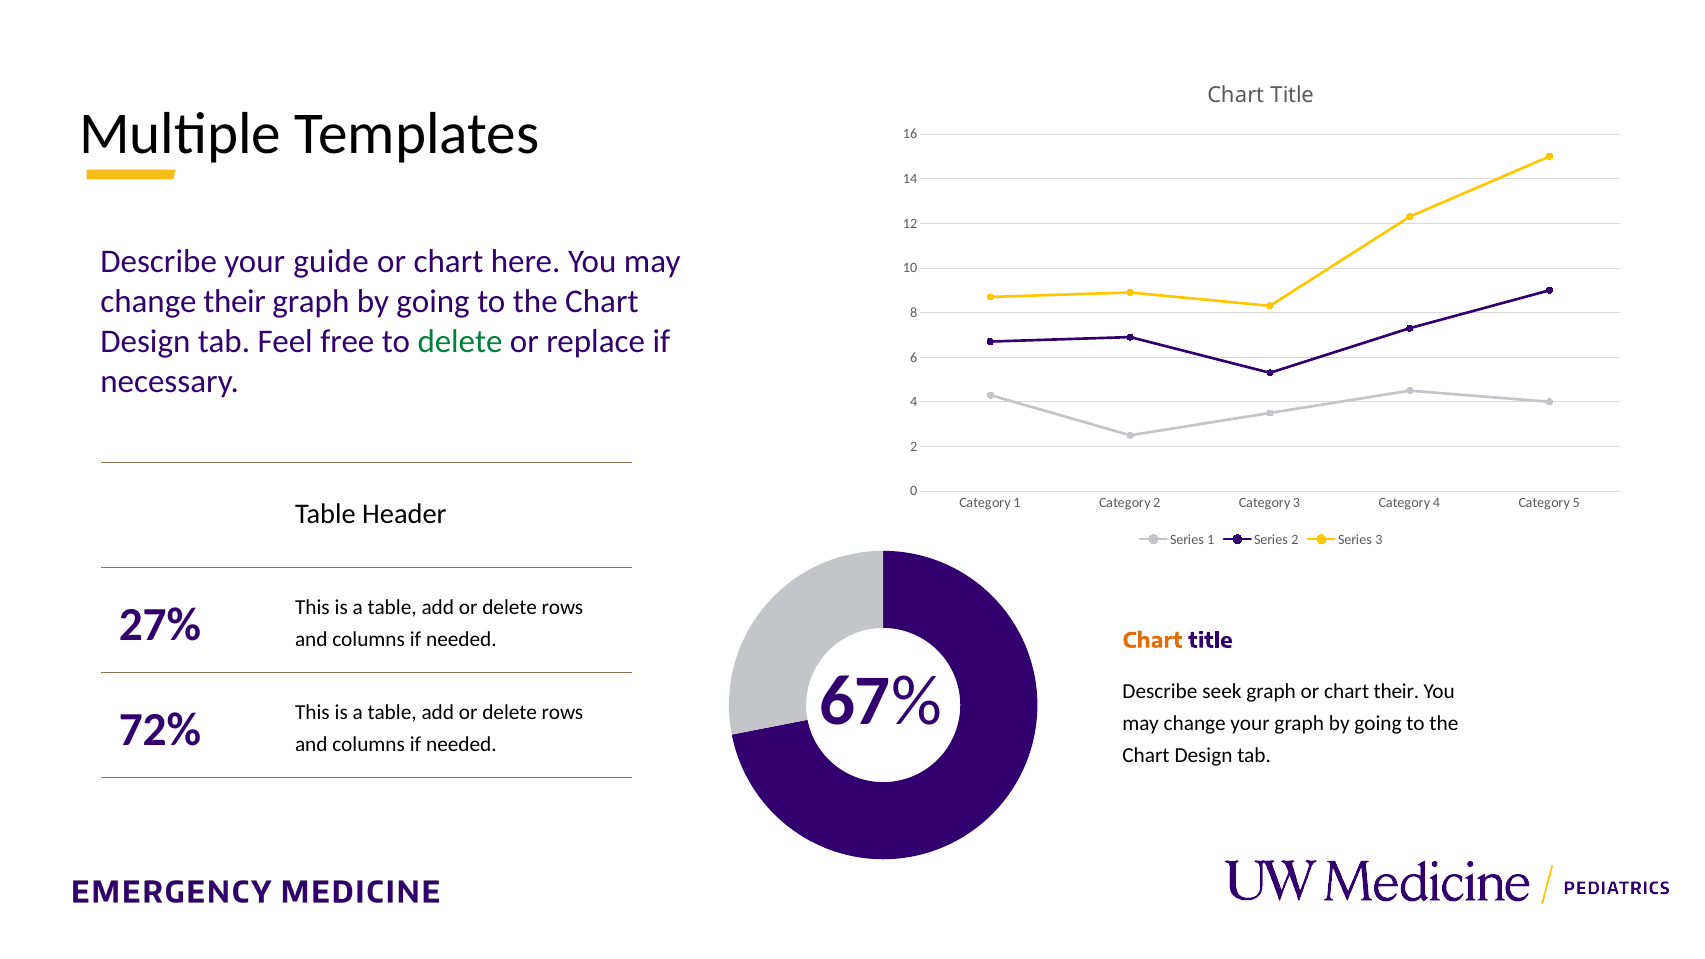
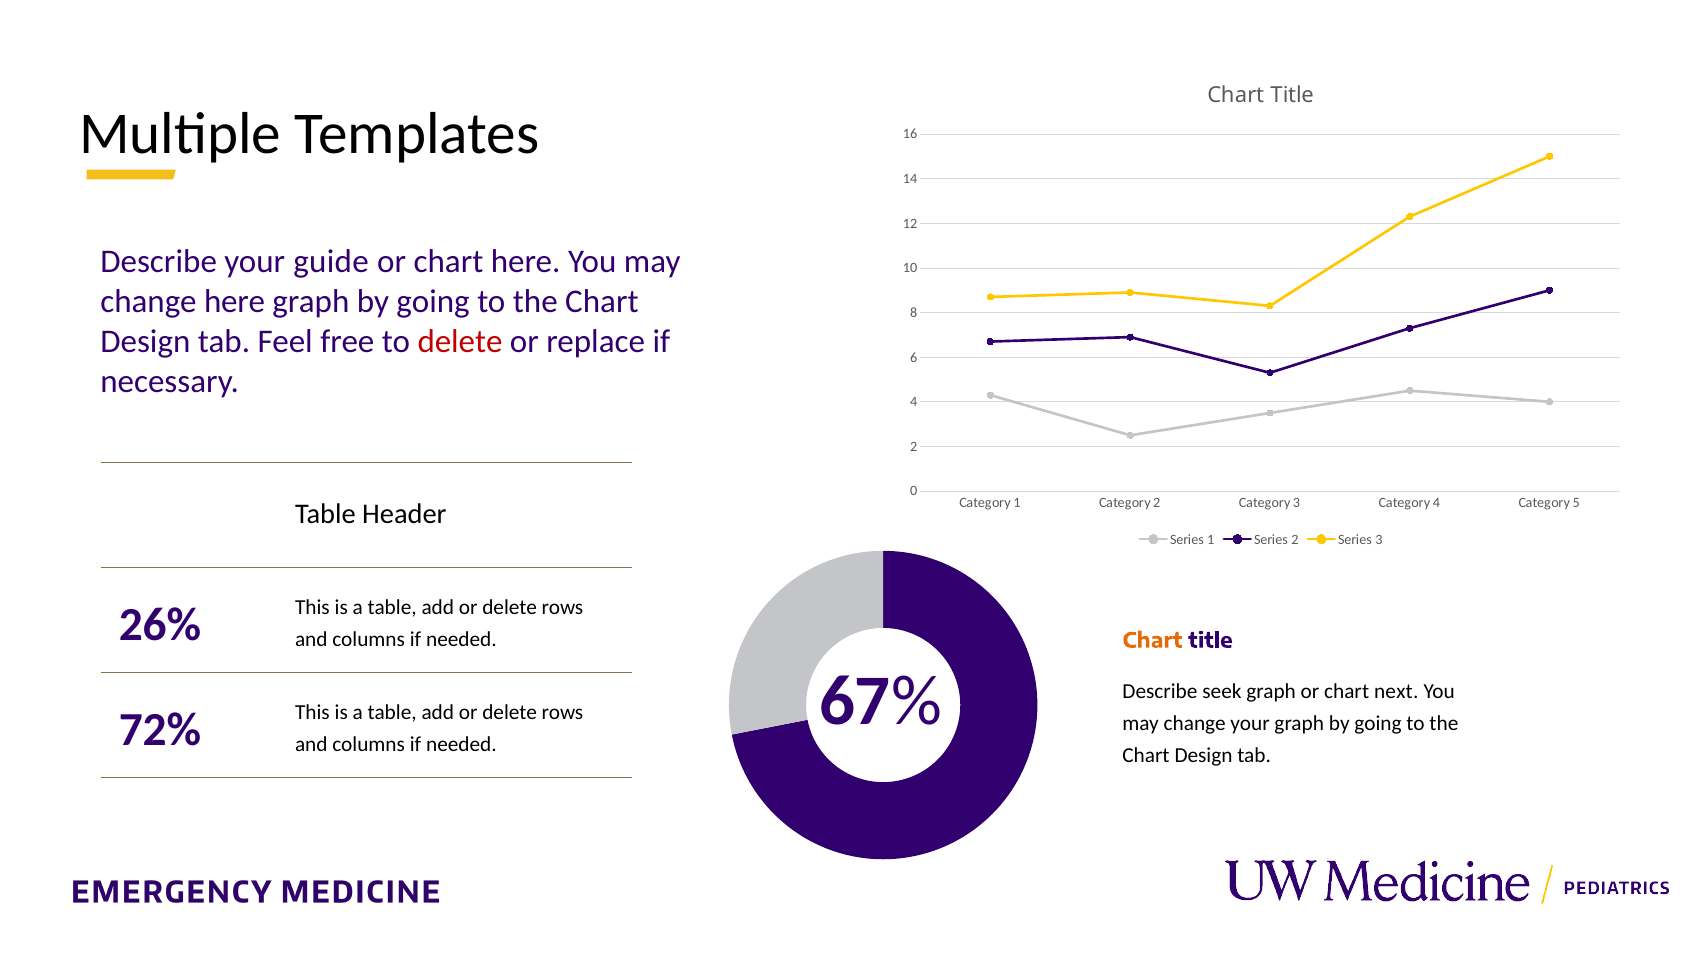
change their: their -> here
delete at (460, 342) colour: green -> red
27%: 27% -> 26%
chart their: their -> next
